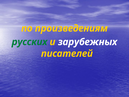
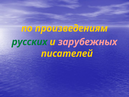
зарубежных colour: white -> pink
